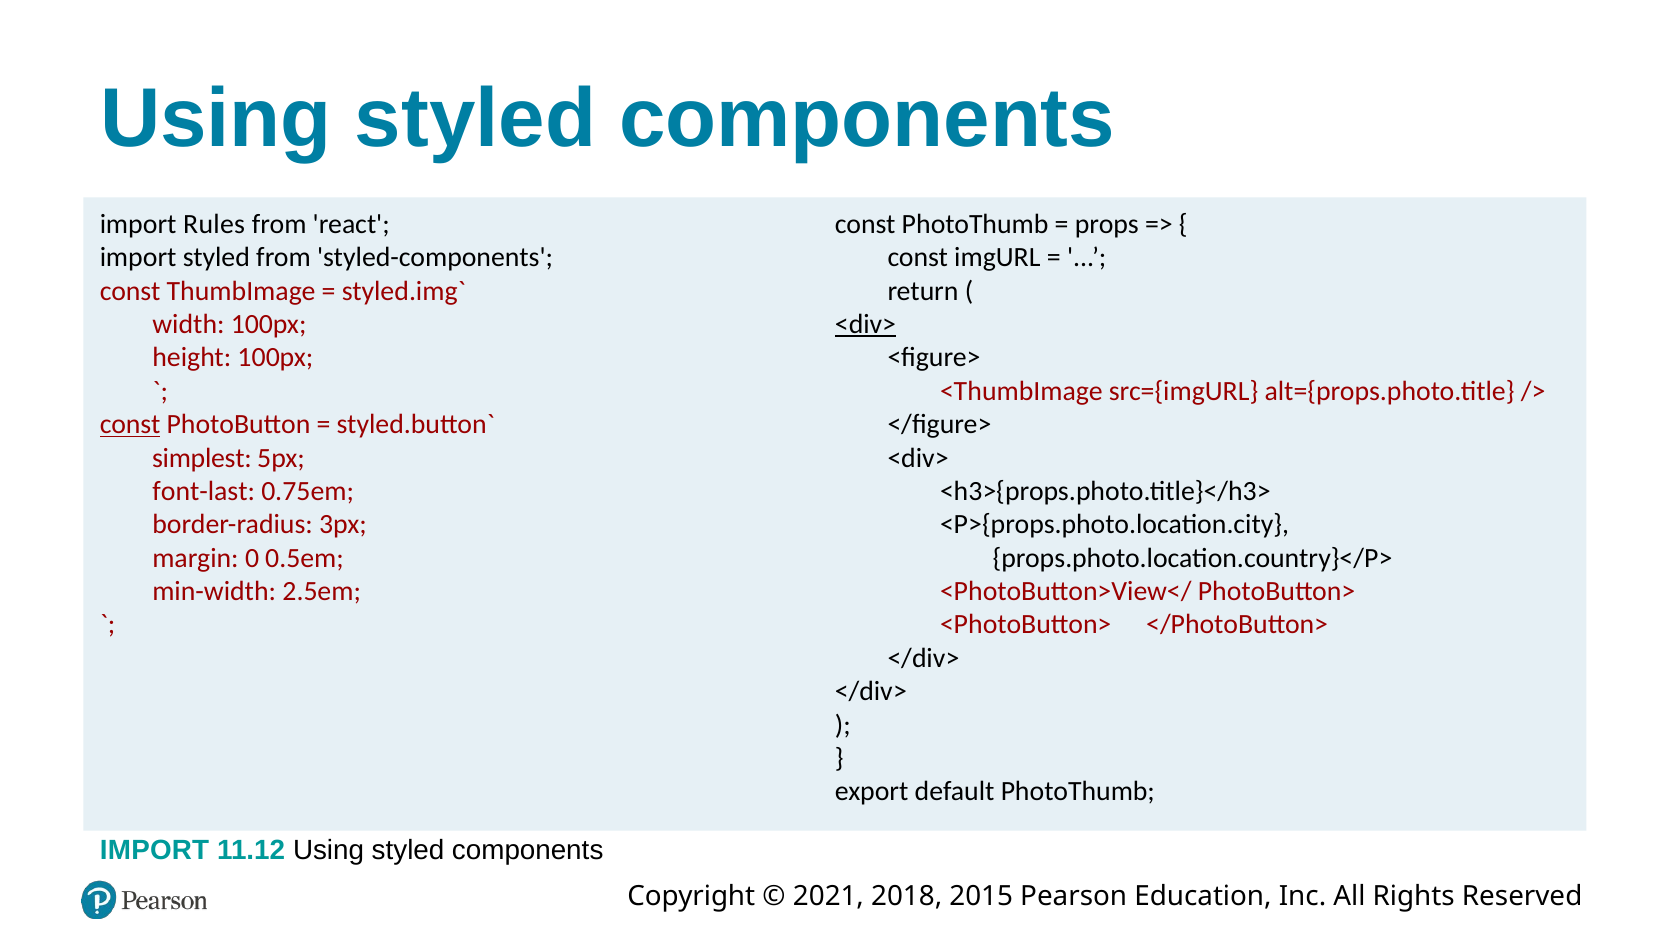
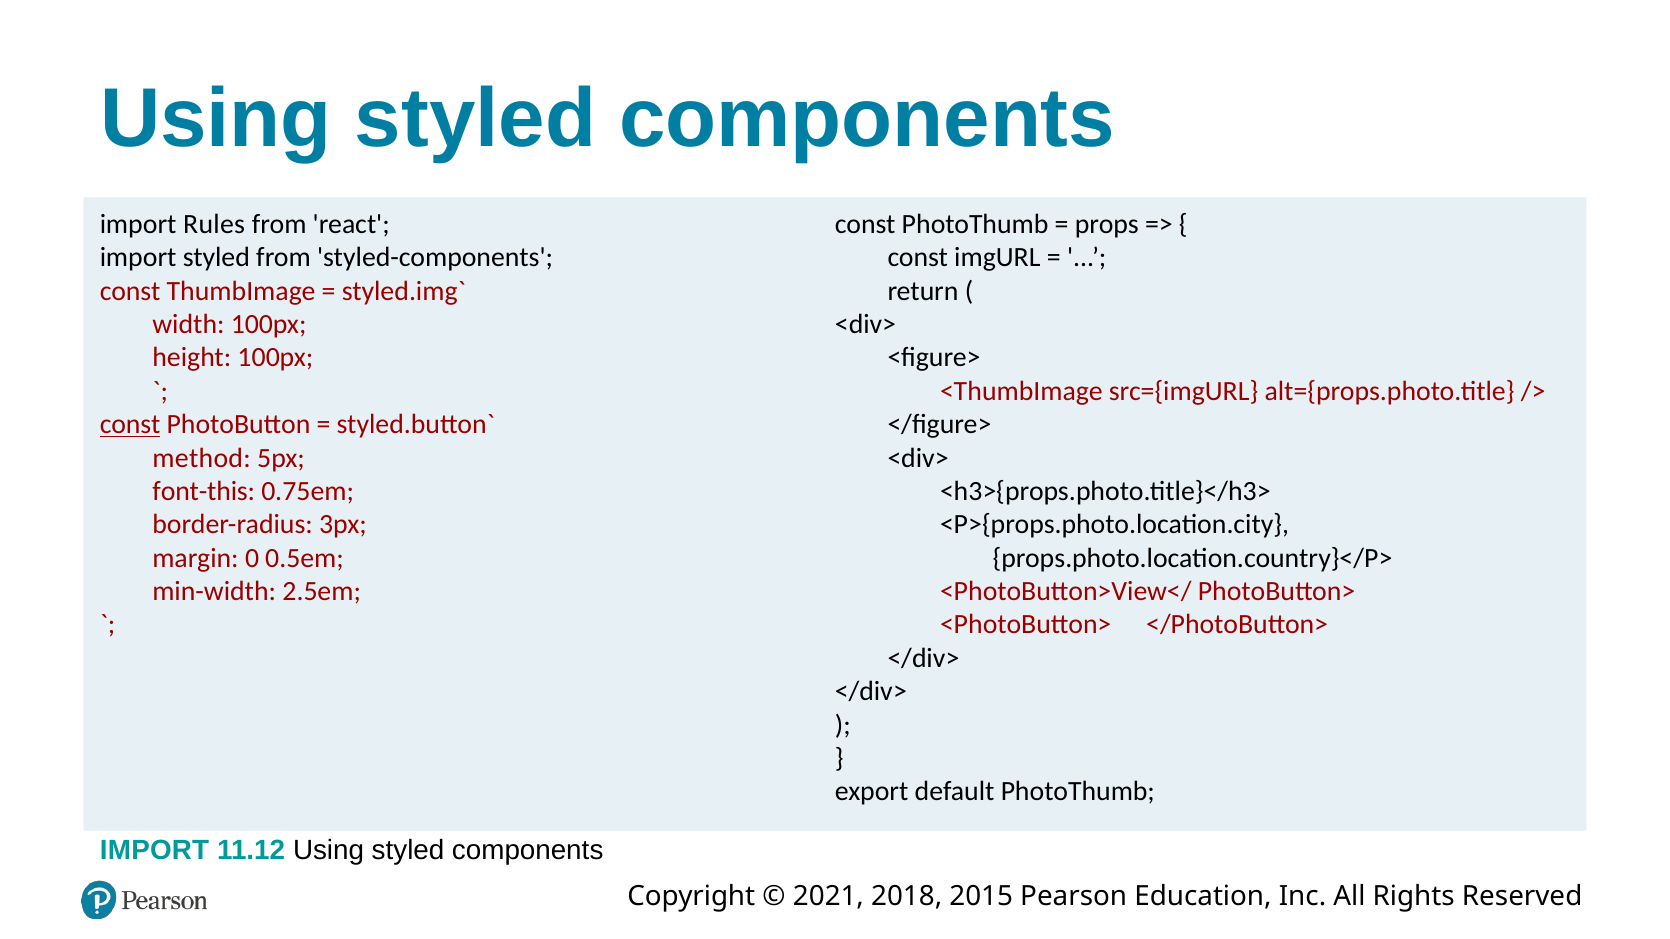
<div> at (865, 324) underline: present -> none
simplest: simplest -> method
font-last: font-last -> font-this
